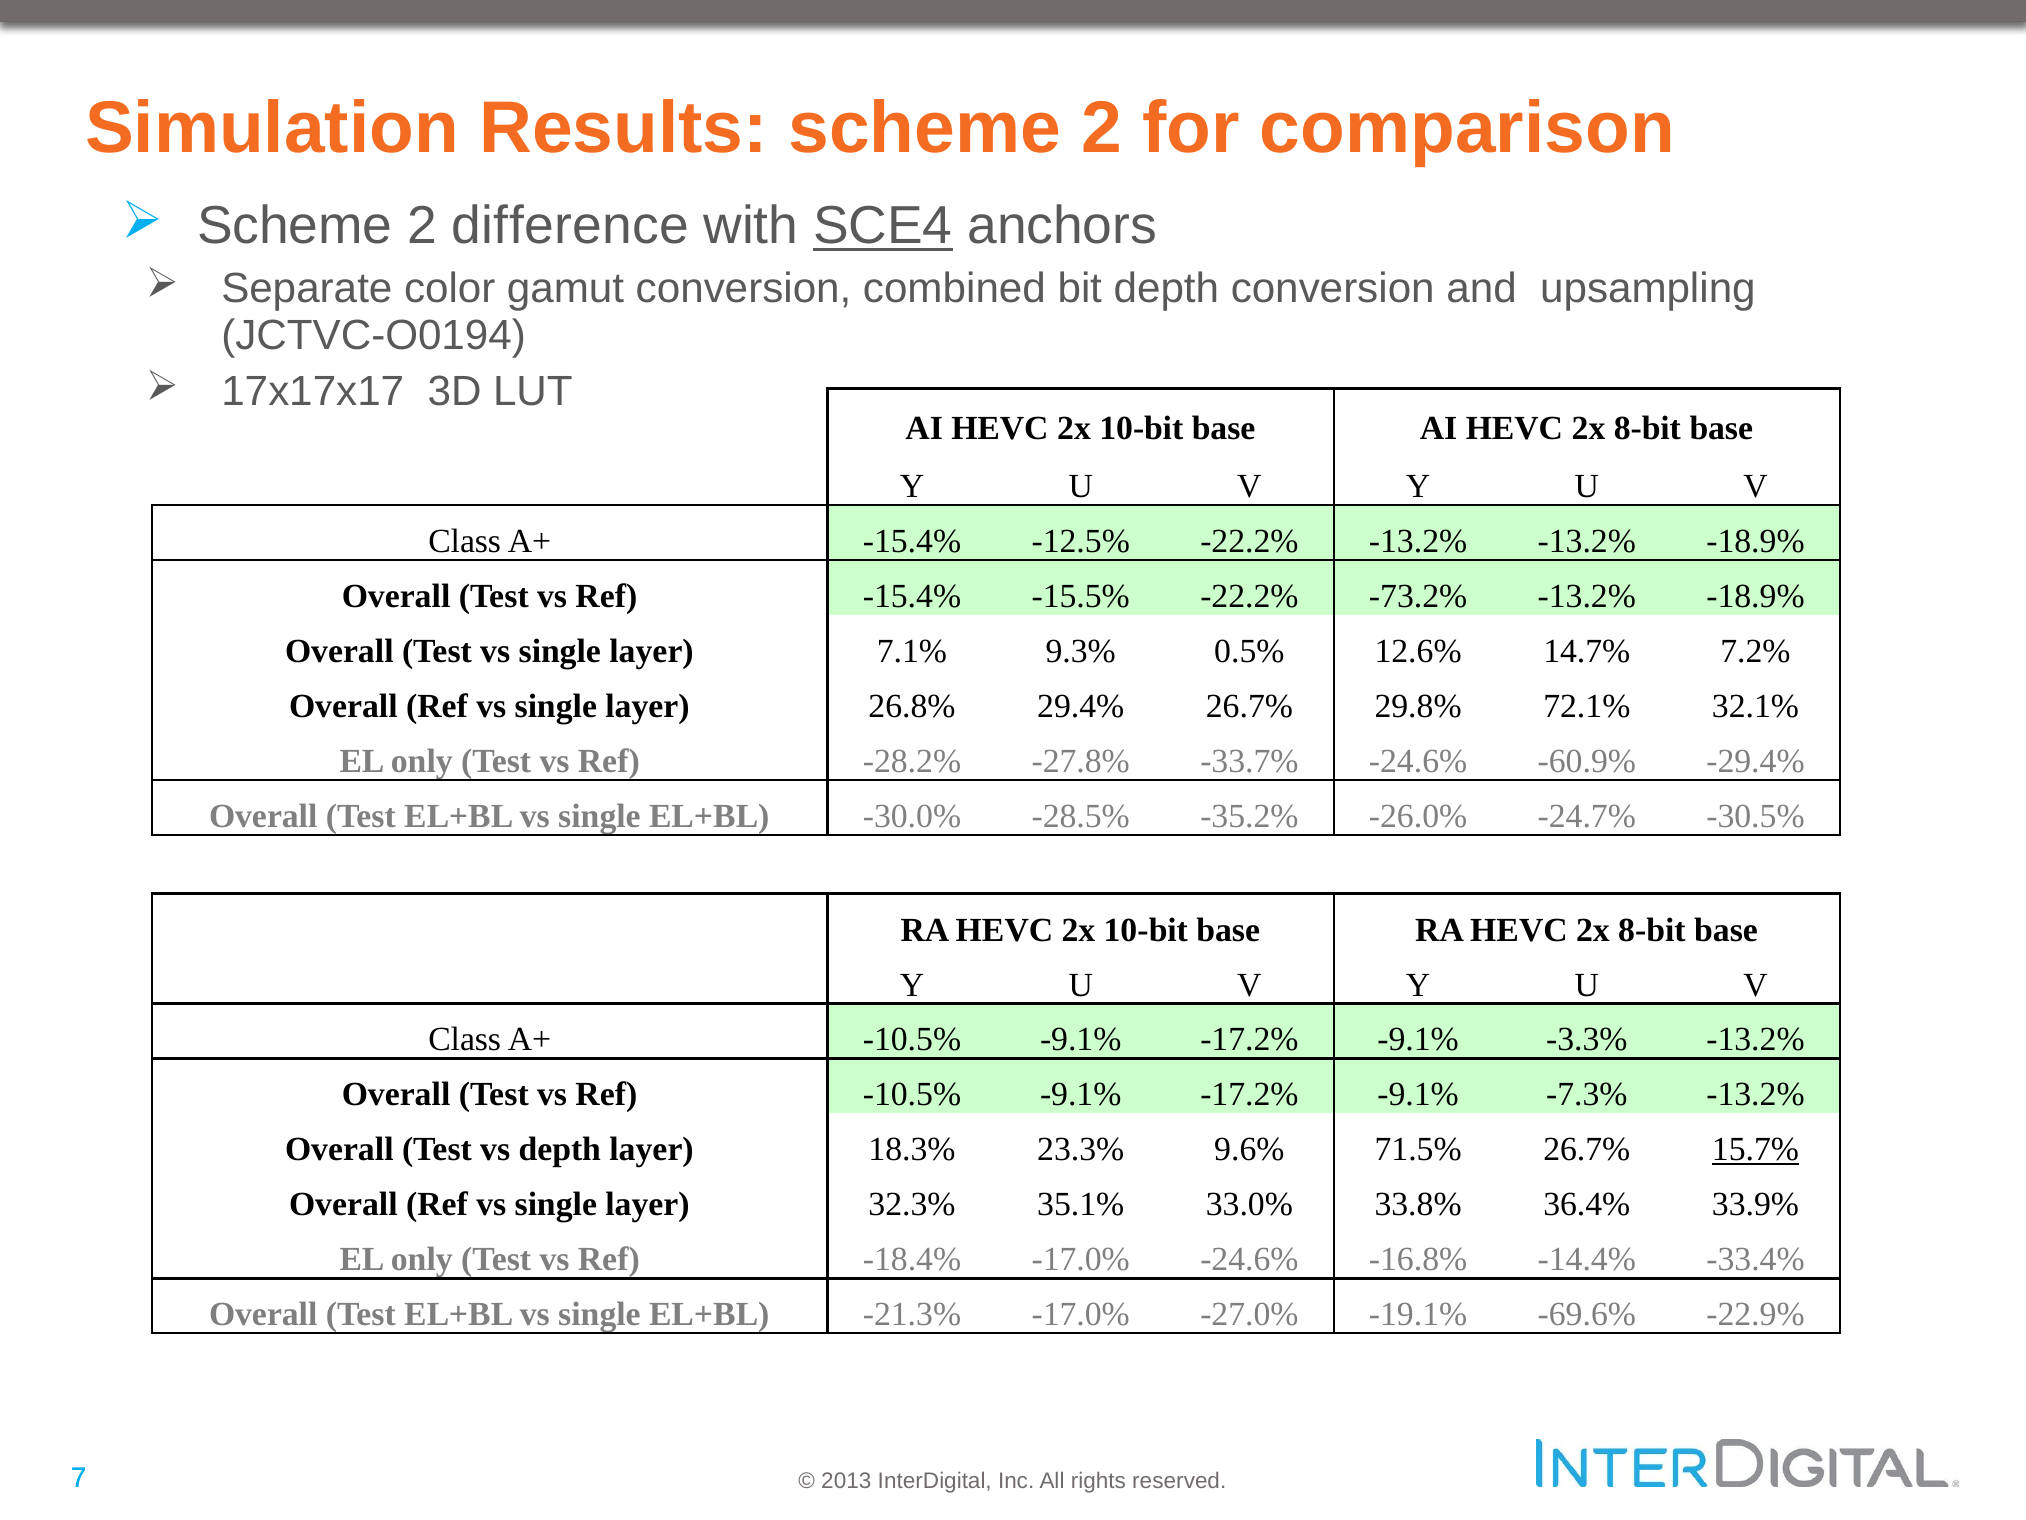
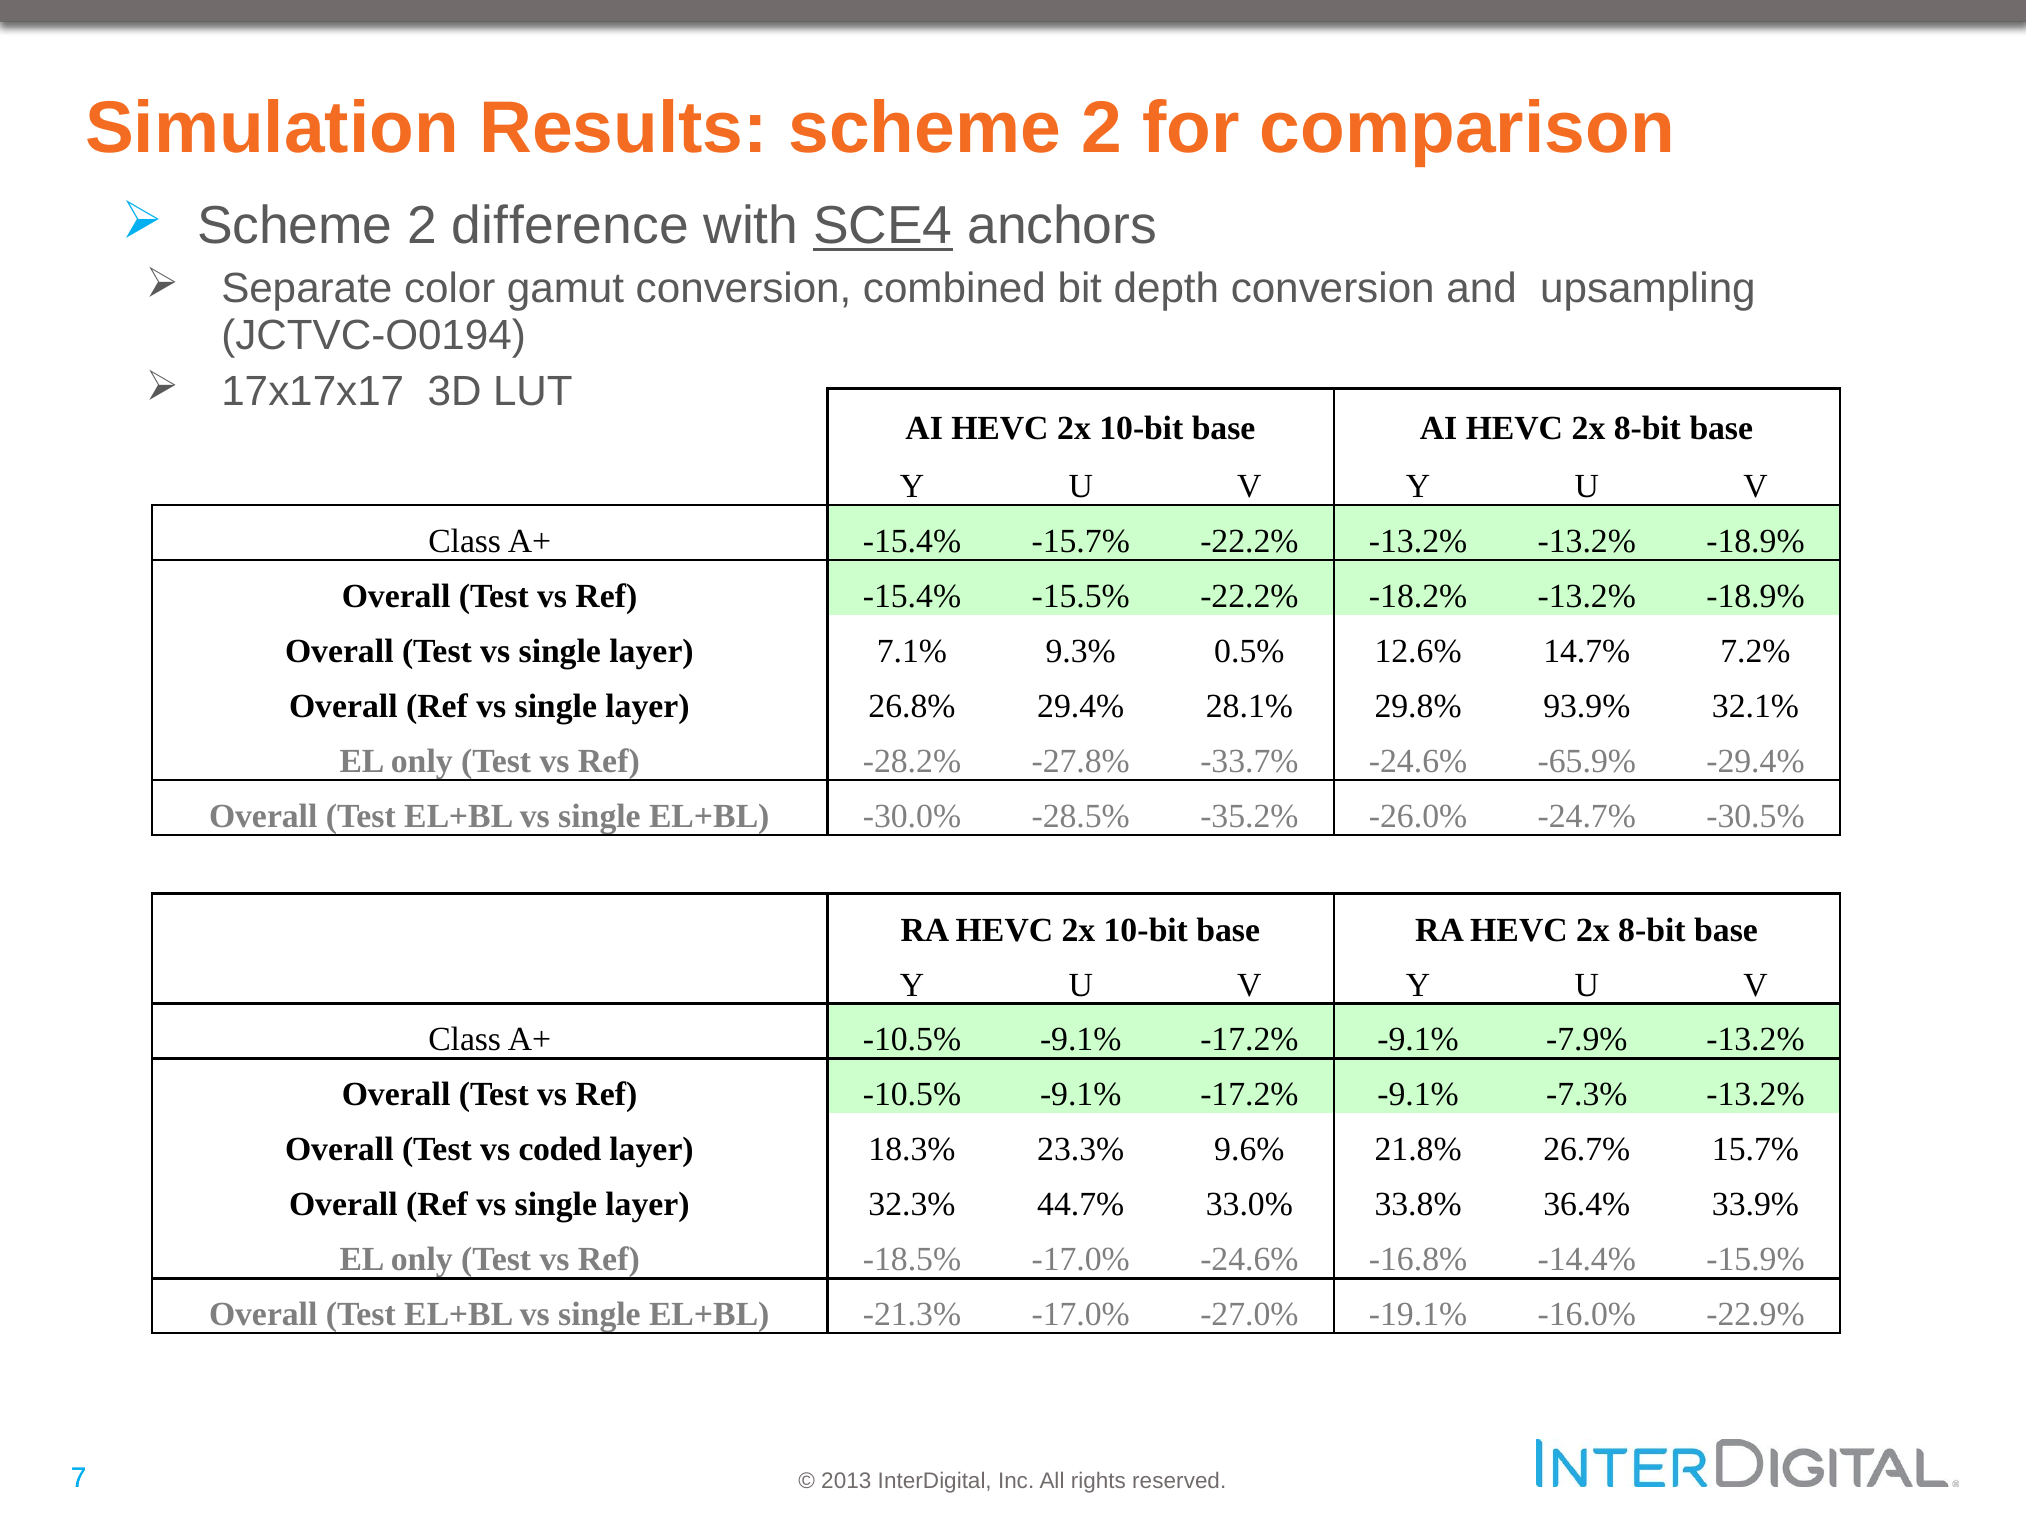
-12.5%: -12.5% -> -15.7%
-73.2%: -73.2% -> -18.2%
29.4% 26.7%: 26.7% -> 28.1%
72.1%: 72.1% -> 93.9%
-60.9%: -60.9% -> -65.9%
-3.3%: -3.3% -> -7.9%
vs depth: depth -> coded
71.5%: 71.5% -> 21.8%
15.7% underline: present -> none
35.1%: 35.1% -> 44.7%
-18.4%: -18.4% -> -18.5%
-33.4%: -33.4% -> -15.9%
-69.6%: -69.6% -> -16.0%
